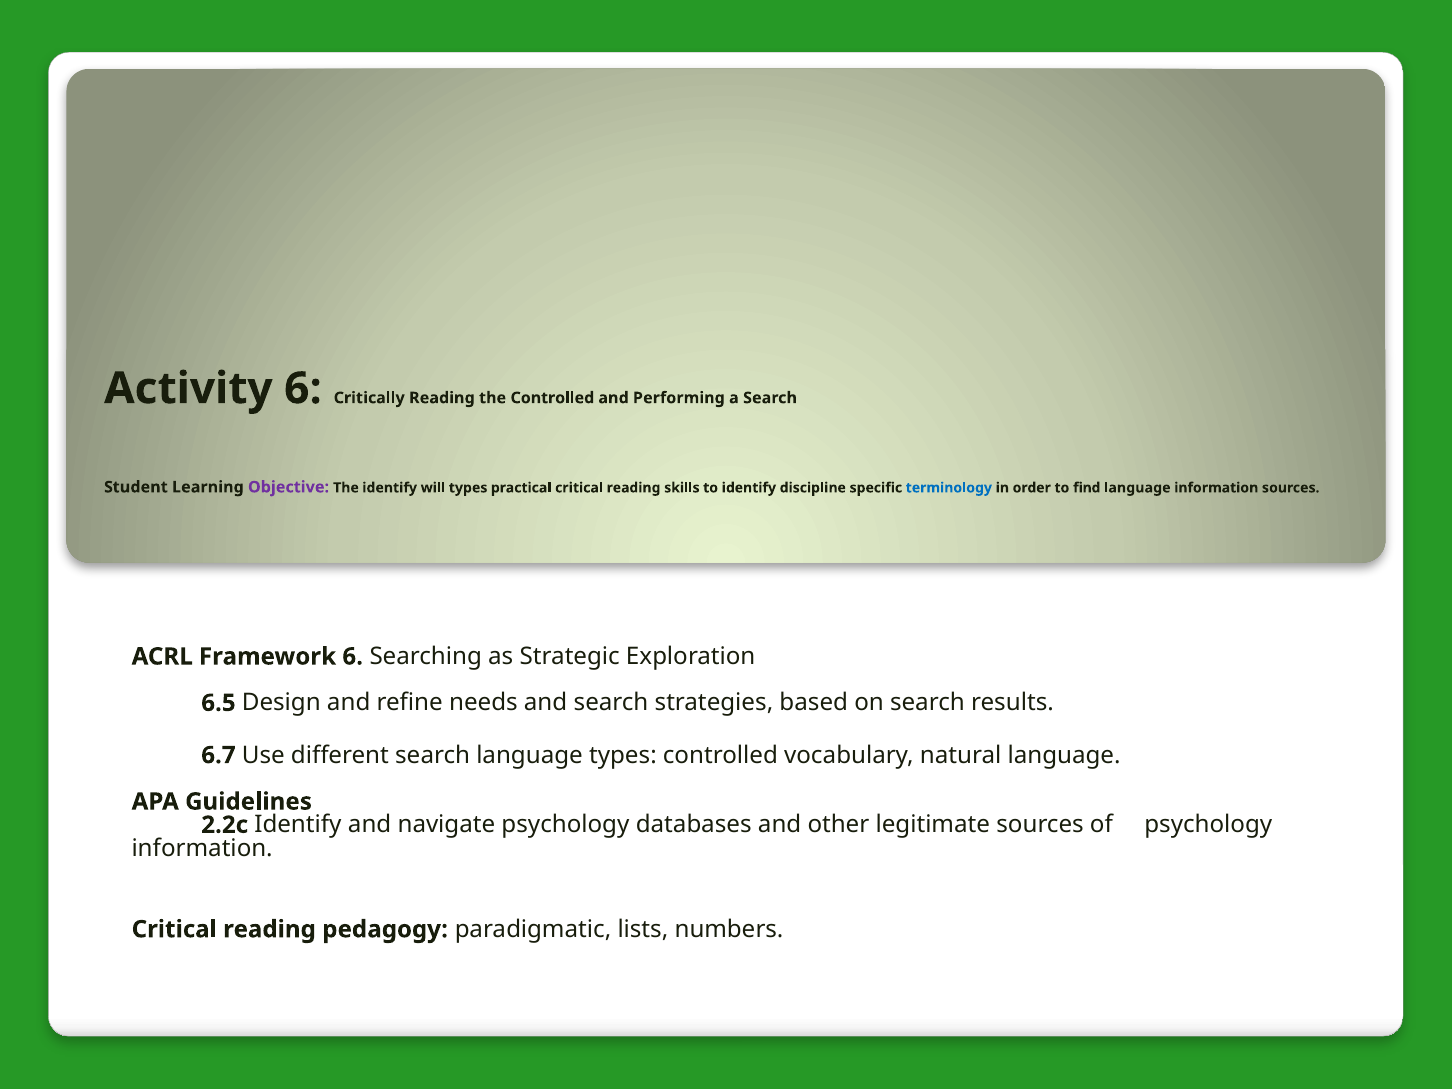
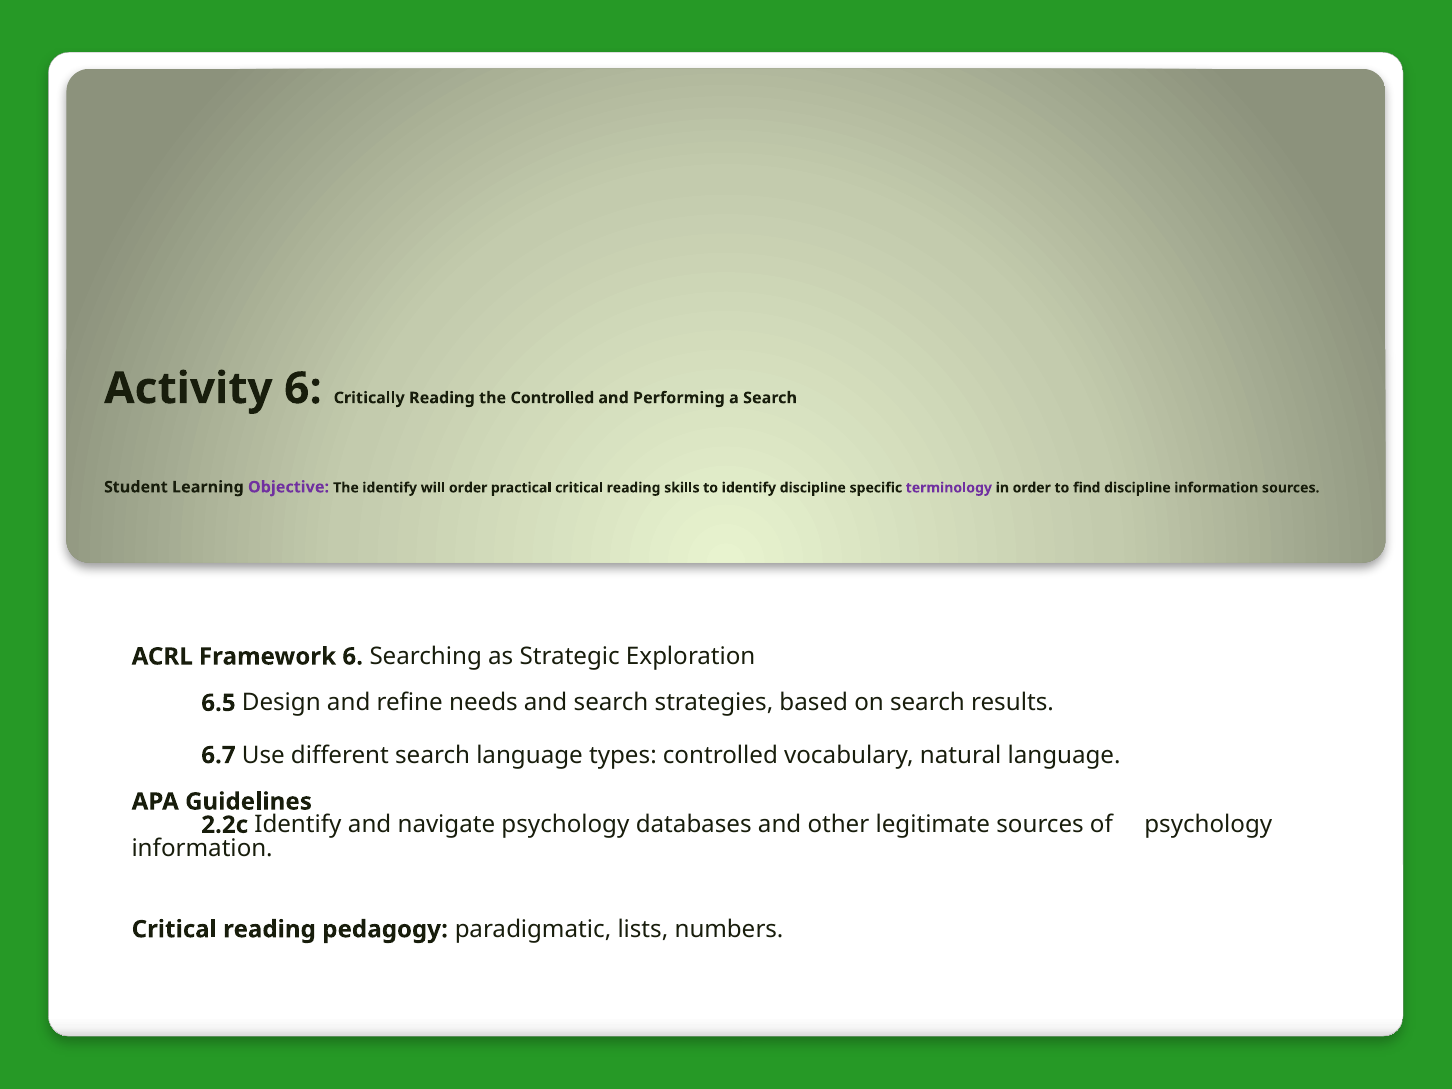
will types: types -> order
terminology colour: blue -> purple
find language: language -> discipline
